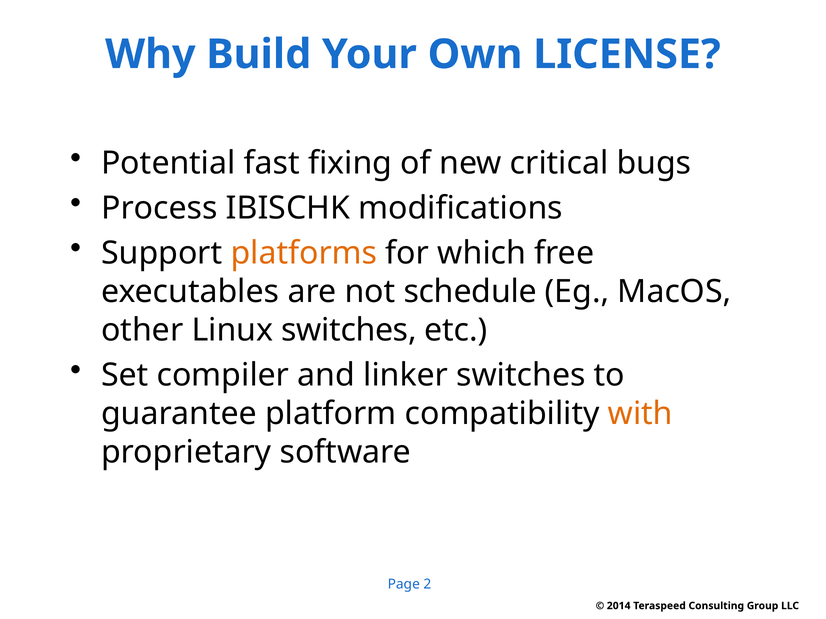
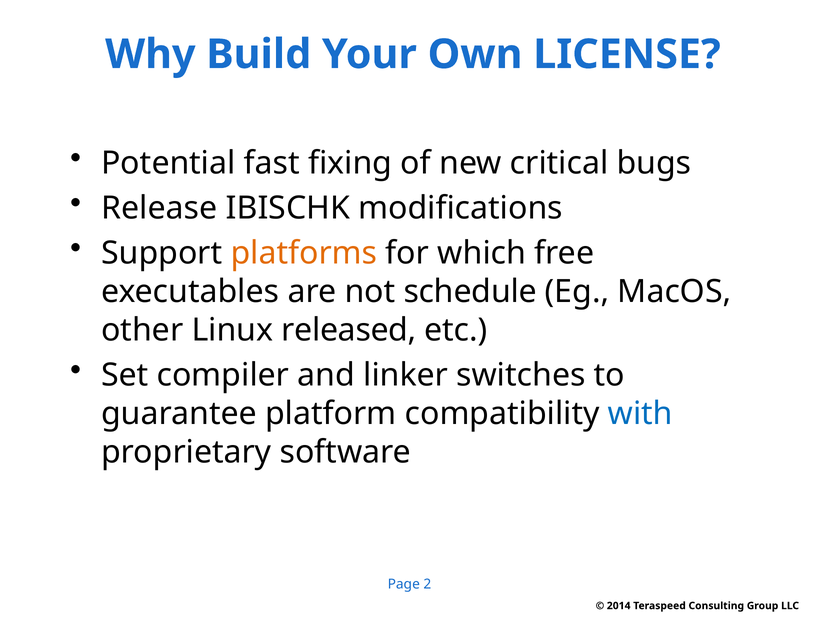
Process: Process -> Release
Linux switches: switches -> released
with colour: orange -> blue
